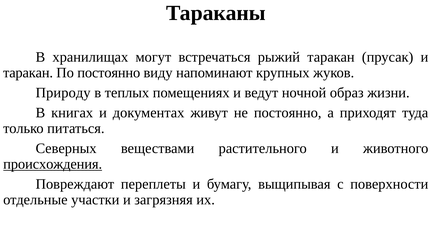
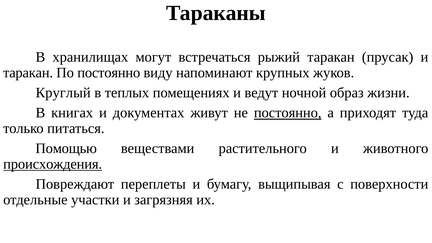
Природу: Природу -> Круглый
постоянно at (288, 113) underline: none -> present
Северных: Северных -> Помощью
